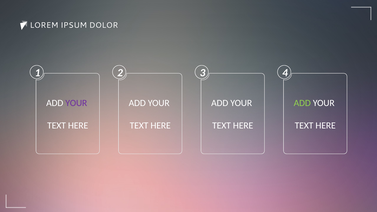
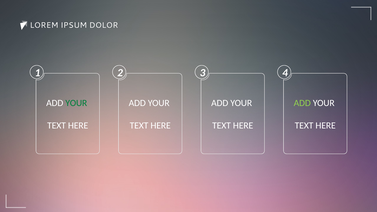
YOUR at (76, 103) colour: purple -> green
